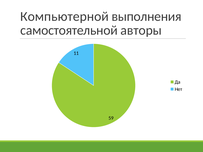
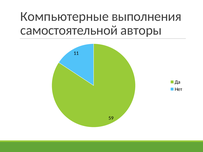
Компьютерной: Компьютерной -> Компьютерные
